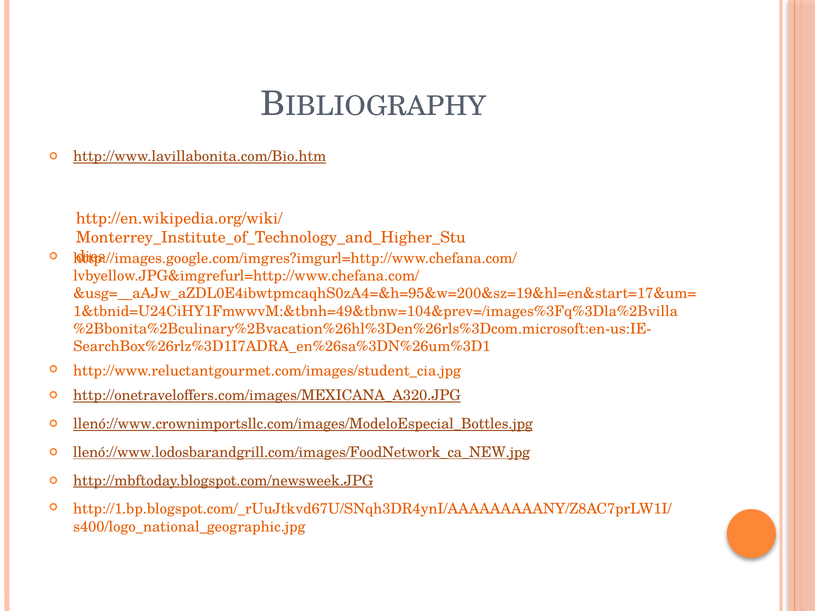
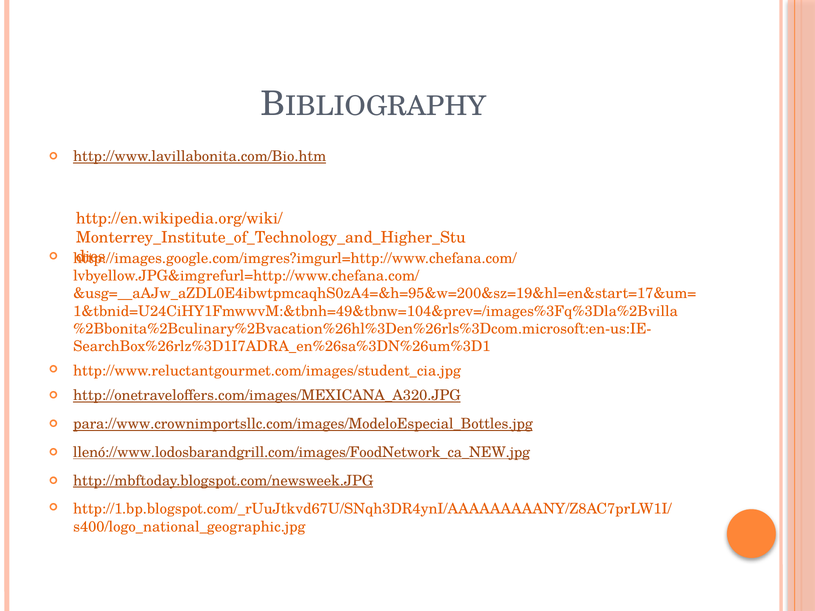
llenó://www.crownimportsllc.com/images/ModeloEspecial_Bottles.jpg: llenó://www.crownimportsllc.com/images/ModeloEspecial_Bottles.jpg -> para://www.crownimportsllc.com/images/ModeloEspecial_Bottles.jpg
